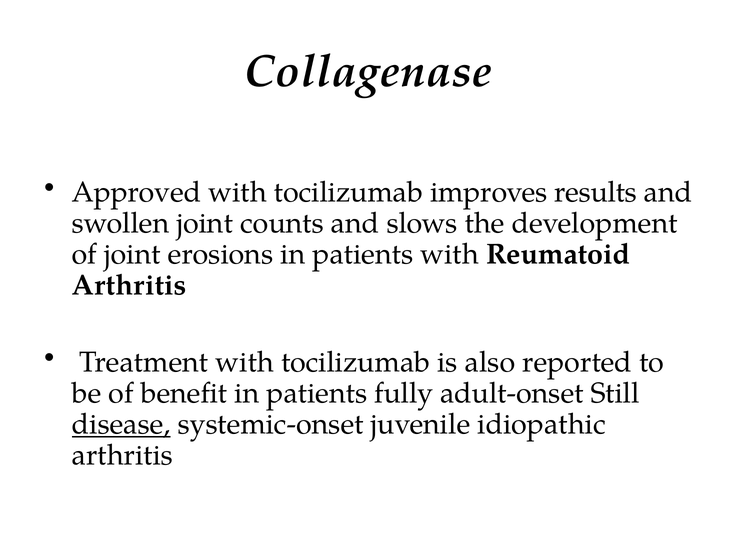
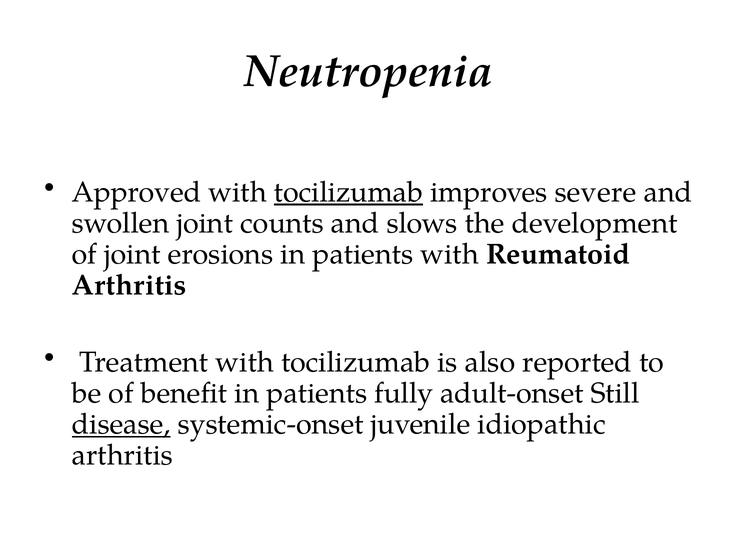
Collagenase: Collagenase -> Neutropenia
tocilizumab at (348, 192) underline: none -> present
results: results -> severe
